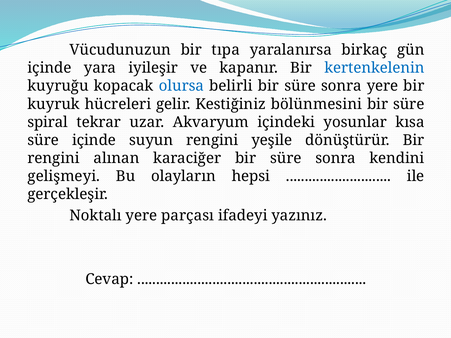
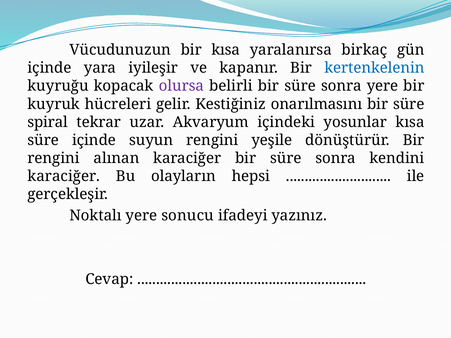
bir tıpa: tıpa -> kısa
olursa colour: blue -> purple
bölünmesini: bölünmesini -> onarılmasını
gelişmeyi at (64, 176): gelişmeyi -> karaciğer
parçası: parçası -> sonucu
